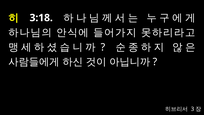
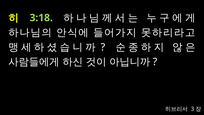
3:18 colour: white -> light green
